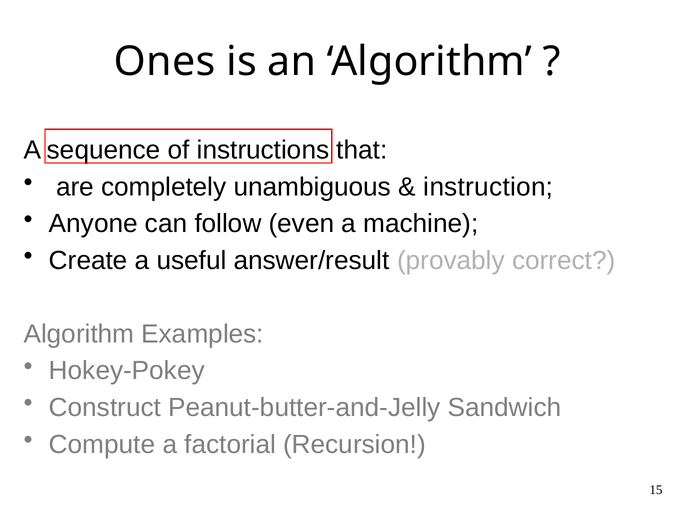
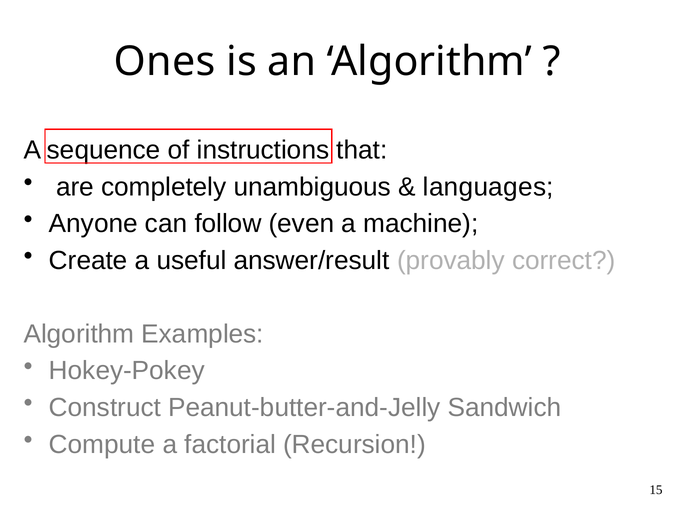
instruction: instruction -> languages
